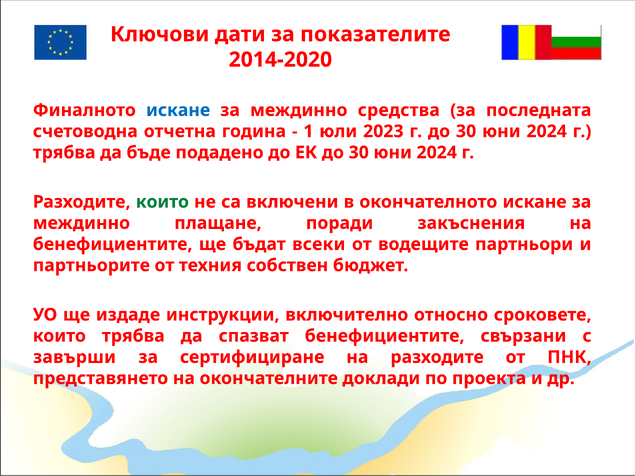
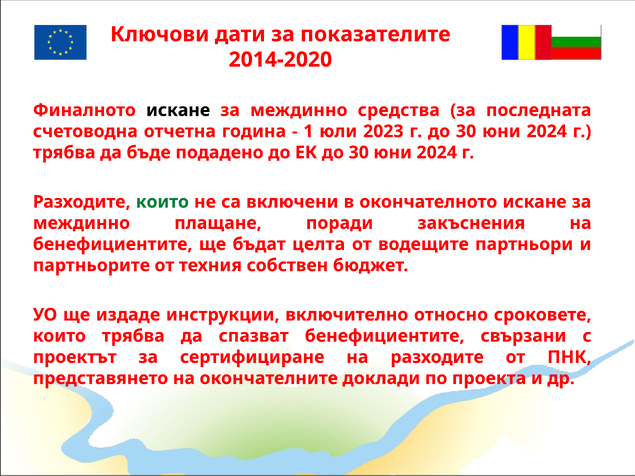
искане at (178, 110) colour: blue -> black
всеки: всеки -> целта
завърши: завърши -> проектът
